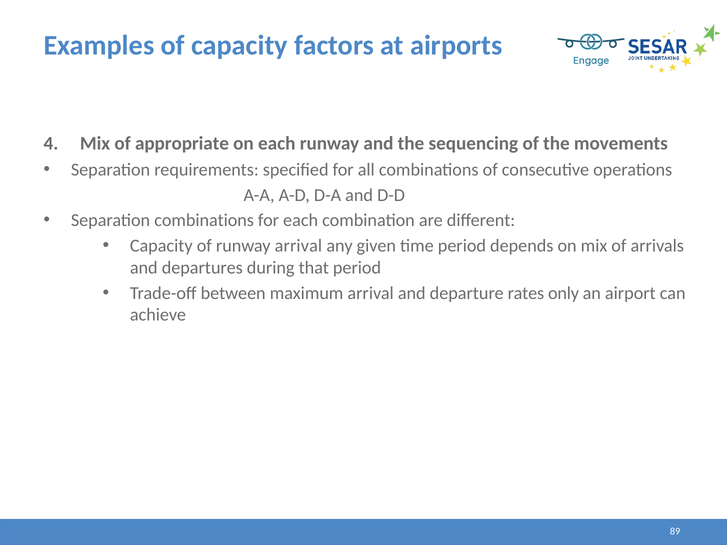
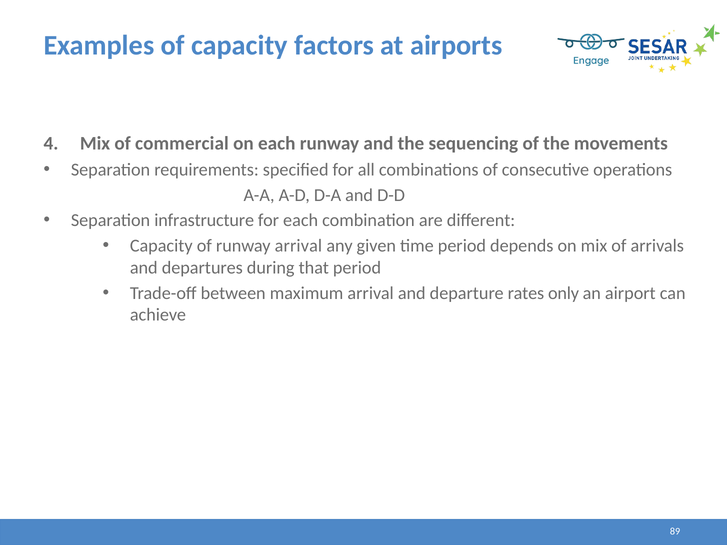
appropriate: appropriate -> commercial
Separation combinations: combinations -> infrastructure
